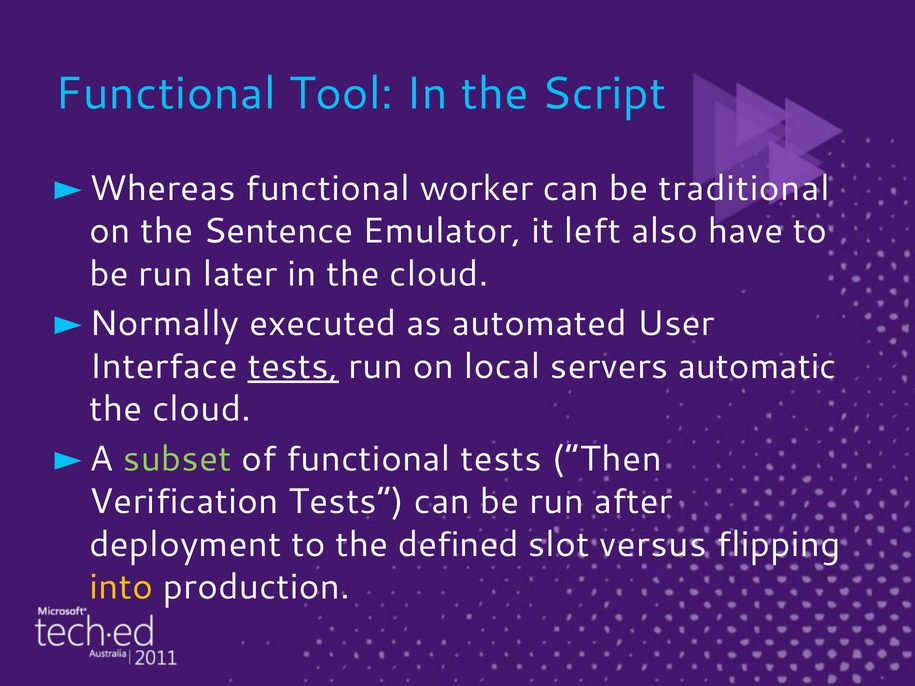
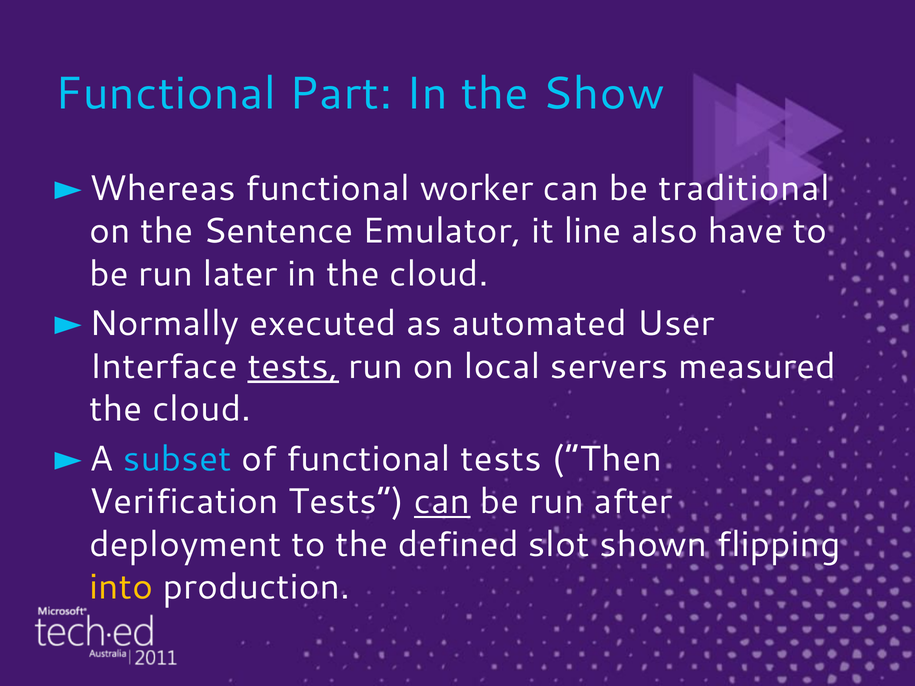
Tool: Tool -> Part
Script: Script -> Show
left: left -> line
automatic: automatic -> measured
subset colour: light green -> light blue
can at (442, 502) underline: none -> present
versus: versus -> shown
